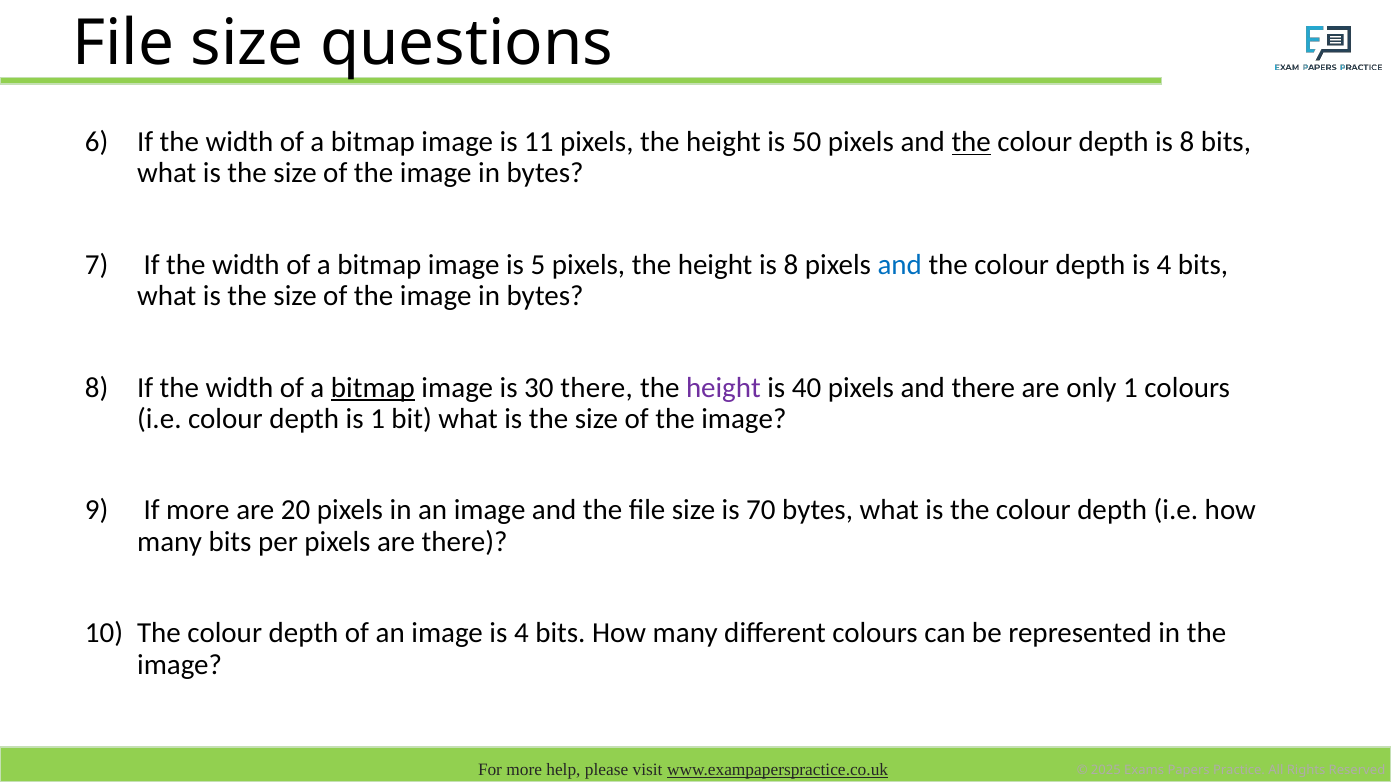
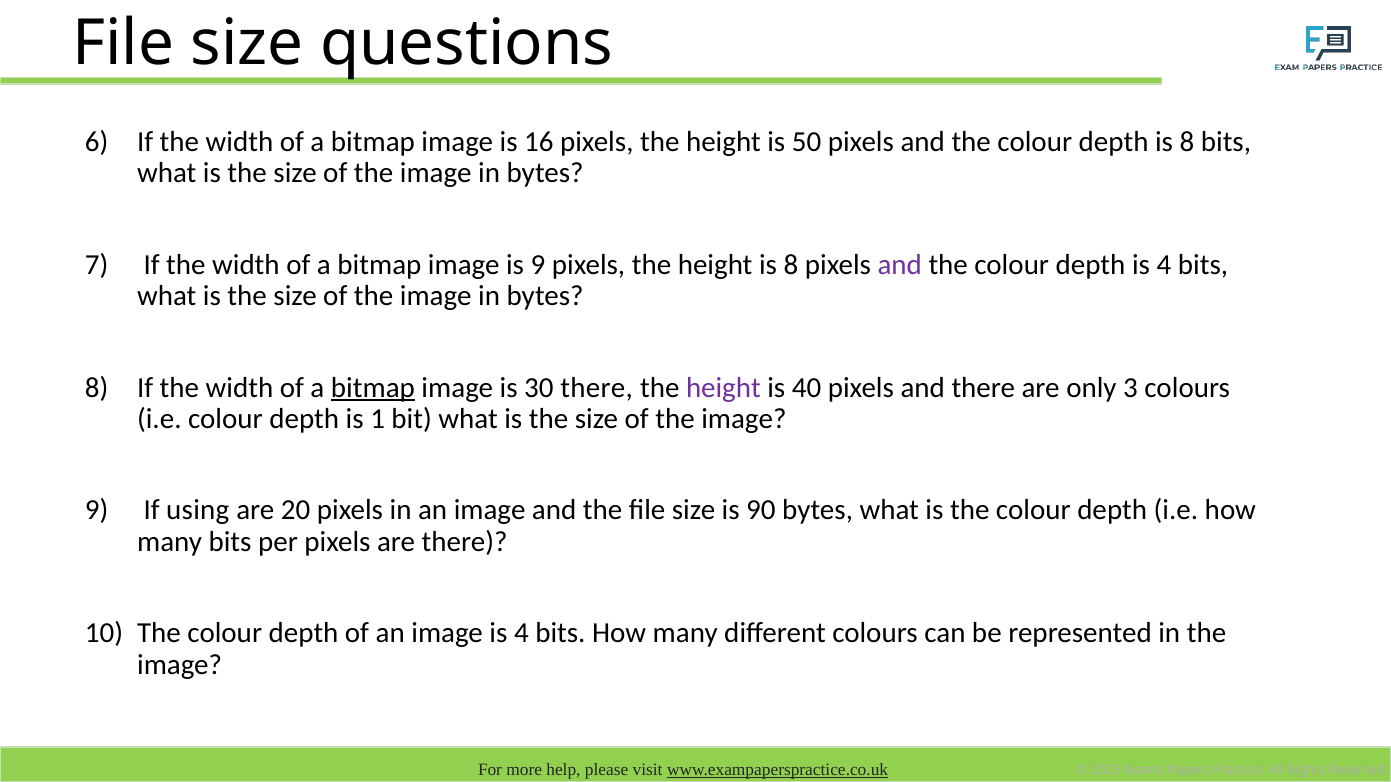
11: 11 -> 16
the at (971, 142) underline: present -> none
is 5: 5 -> 9
and at (900, 265) colour: blue -> purple
only 1: 1 -> 3
If more: more -> using
70: 70 -> 90
